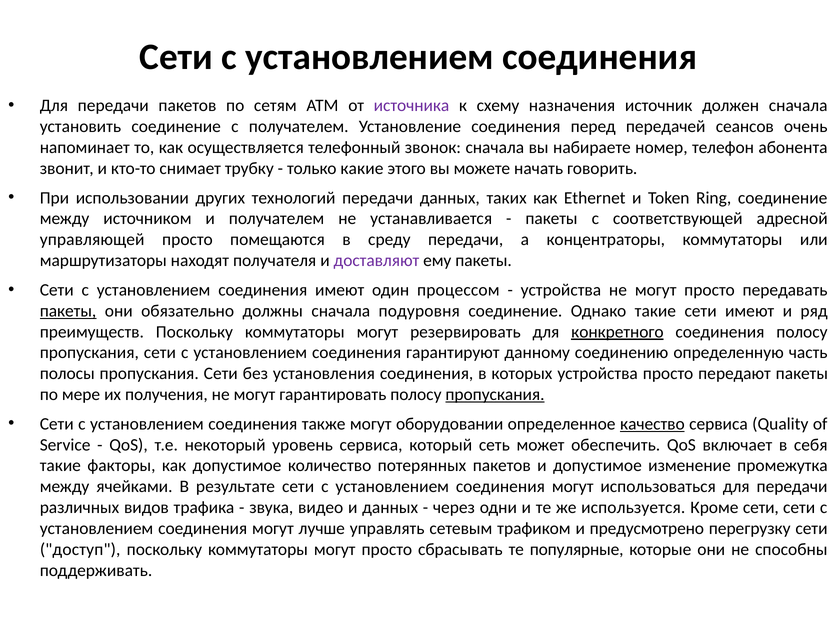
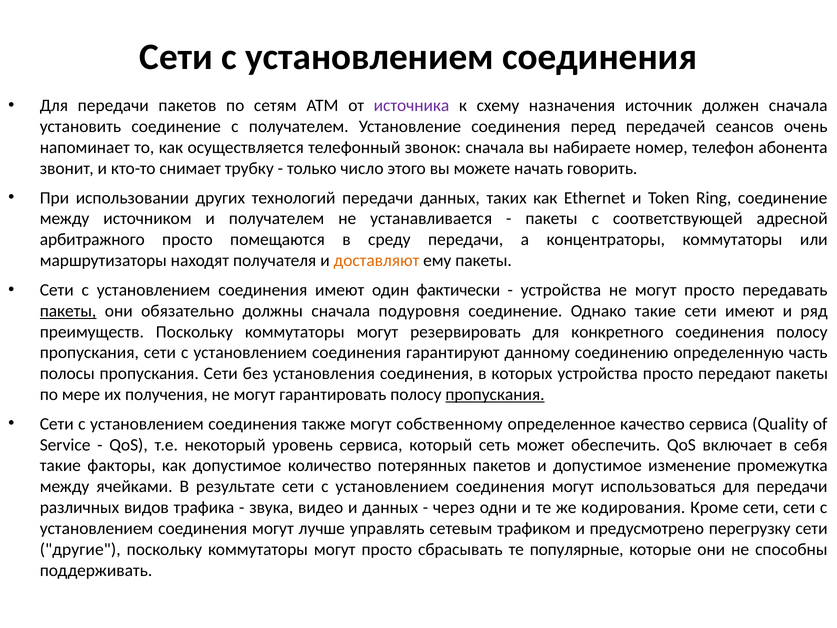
какие: какие -> число
управляющей: управляющей -> арбитражного
доставляют colour: purple -> orange
процессом: процессом -> фактически
конкретного underline: present -> none
оборудовании: оборудовании -> собственному
качество underline: present -> none
используется: используется -> кодирования
доступ: доступ -> другие
